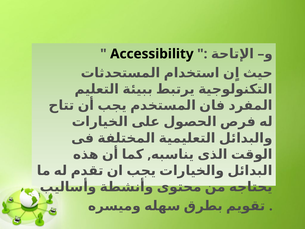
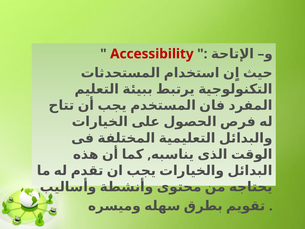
Accessibility colour: black -> red
